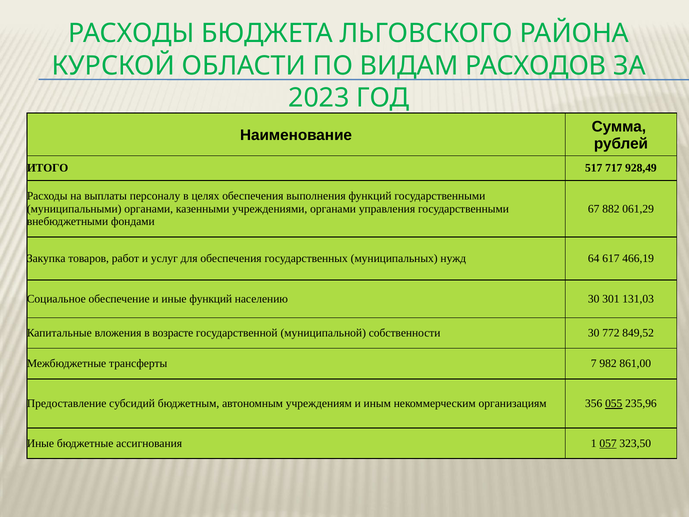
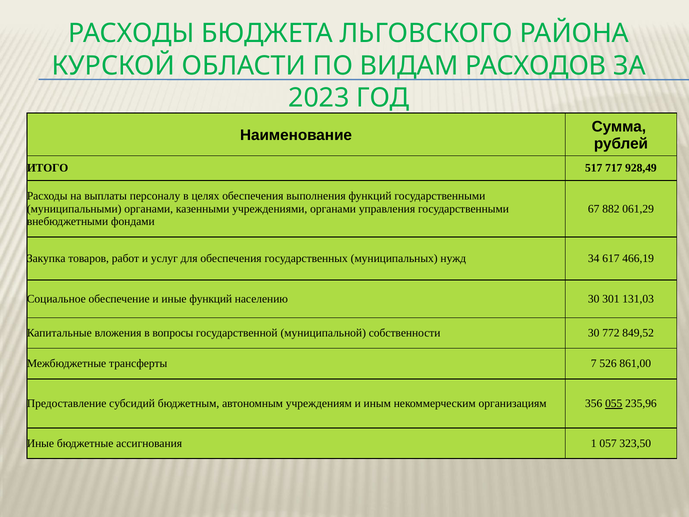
64: 64 -> 34
возрасте: возрасте -> вопросы
982: 982 -> 526
057 underline: present -> none
